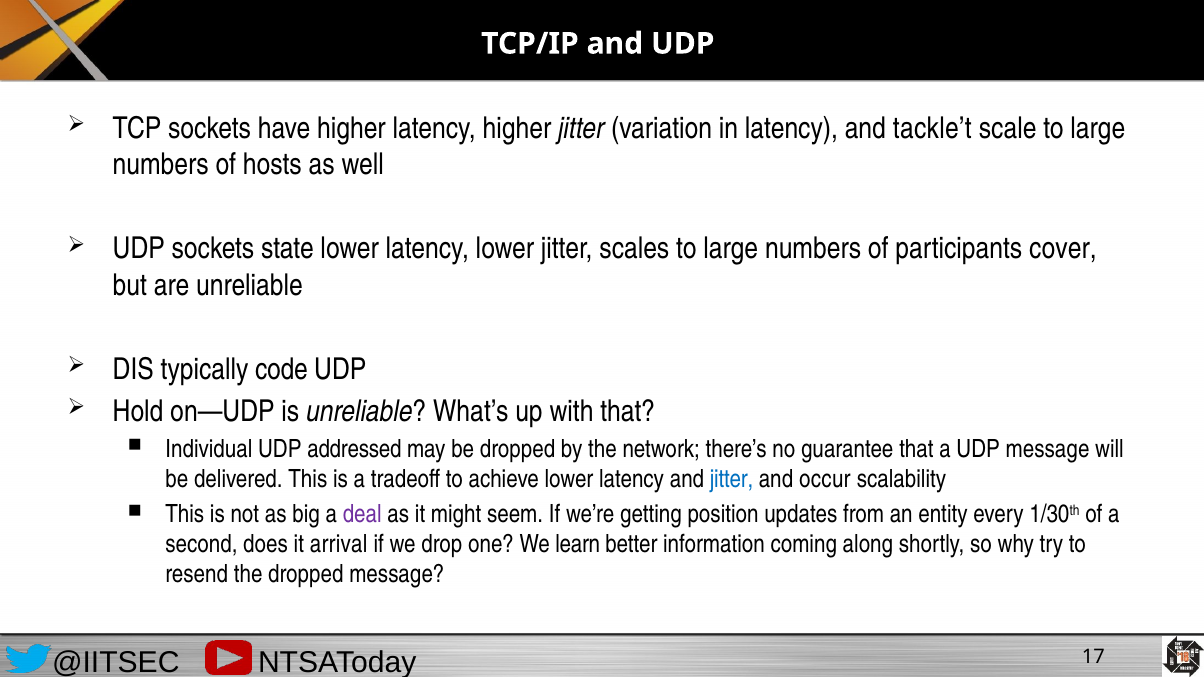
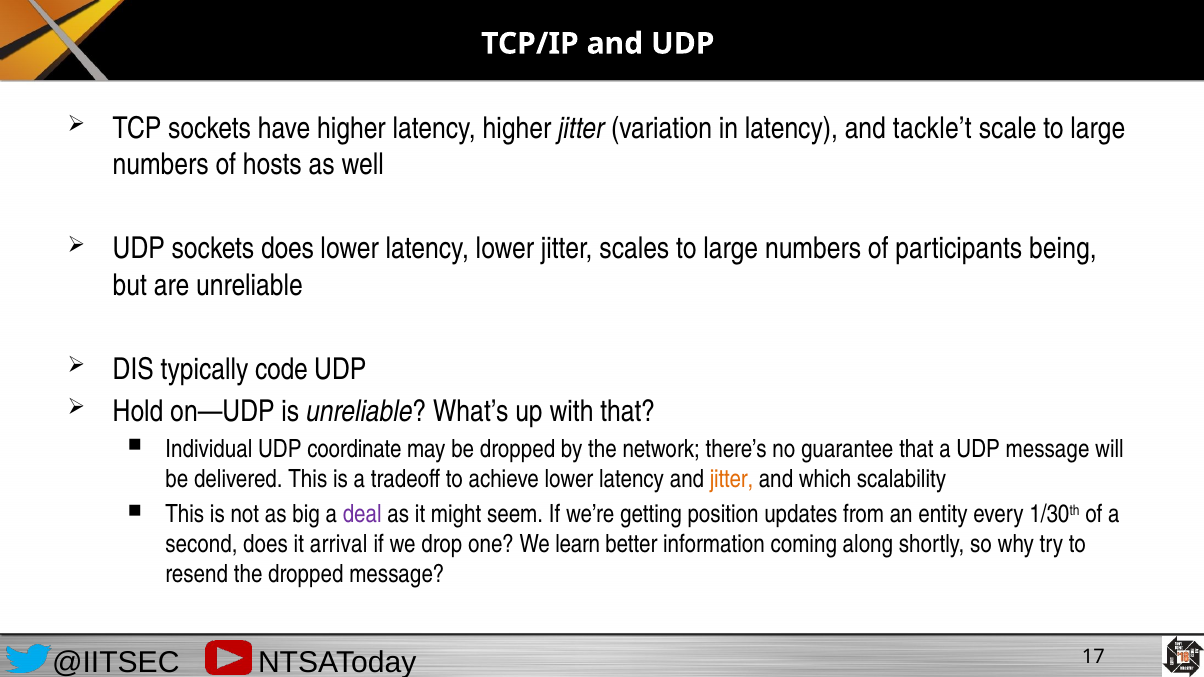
sockets state: state -> does
cover: cover -> being
addressed: addressed -> coordinate
jitter at (732, 479) colour: blue -> orange
occur: occur -> which
